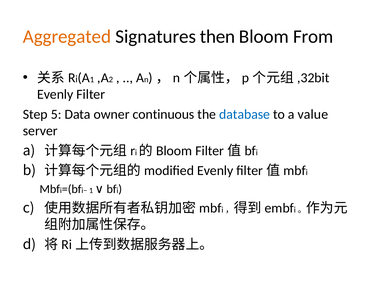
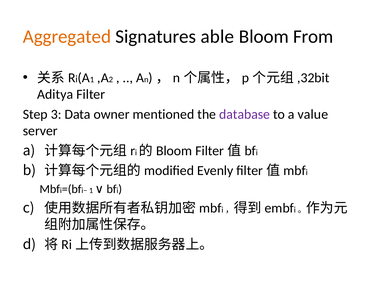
then: then -> able
Evenly at (55, 94): Evenly -> Aditya
5: 5 -> 3
continuous: continuous -> mentioned
database colour: blue -> purple
